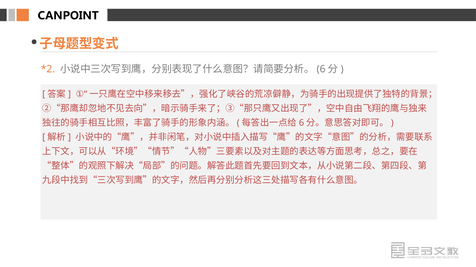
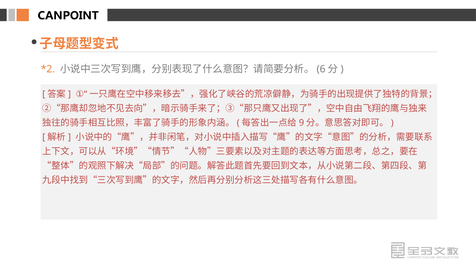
6 at (301, 123): 6 -> 9
